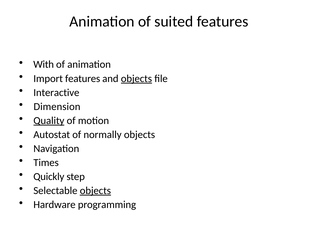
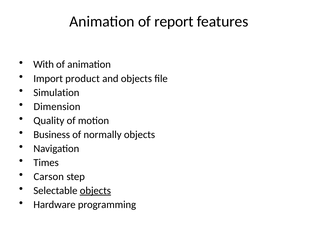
suited: suited -> report
Import features: features -> product
objects at (136, 78) underline: present -> none
Interactive: Interactive -> Simulation
Quality underline: present -> none
Autostat: Autostat -> Business
Quickly: Quickly -> Carson
